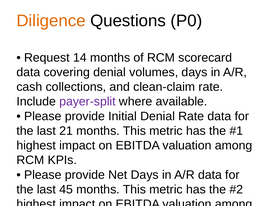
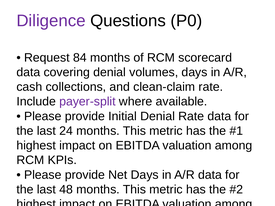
Diligence colour: orange -> purple
14: 14 -> 84
21: 21 -> 24
45: 45 -> 48
